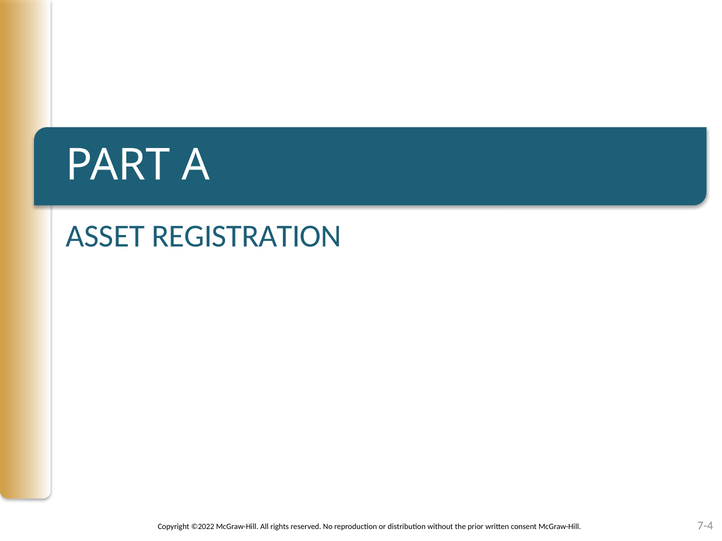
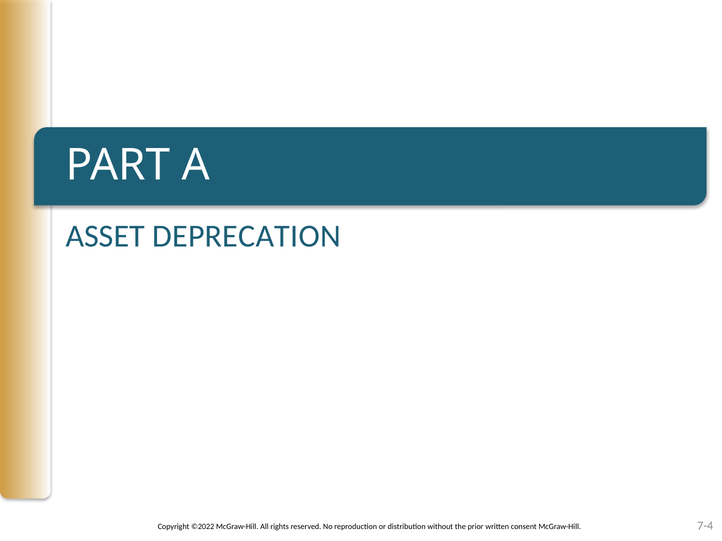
REGISTRATION: REGISTRATION -> DEPRECATION
